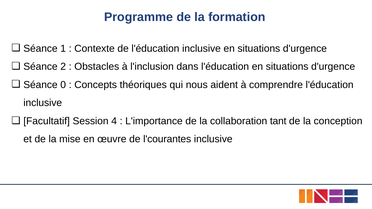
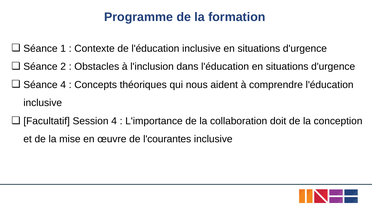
Séance 0: 0 -> 4
tant: tant -> doit
